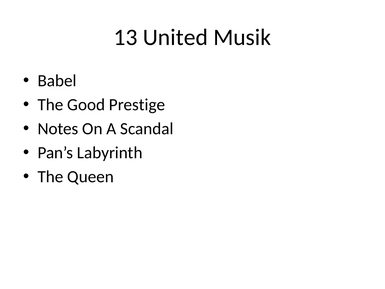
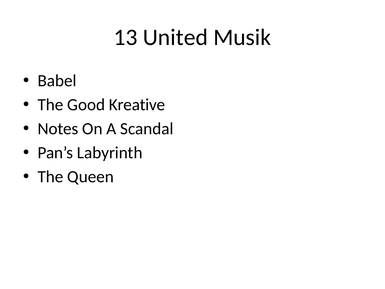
Prestige: Prestige -> Kreative
